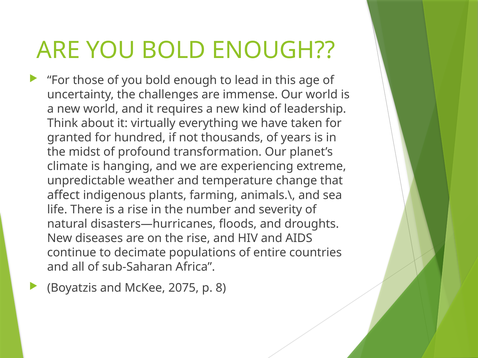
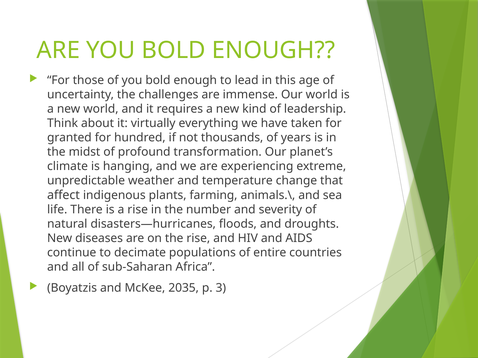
2075: 2075 -> 2035
8: 8 -> 3
